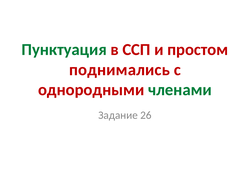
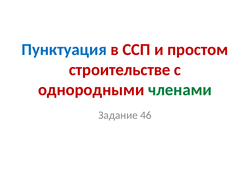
Пунктуация colour: green -> blue
поднимались: поднимались -> строительстве
26: 26 -> 46
